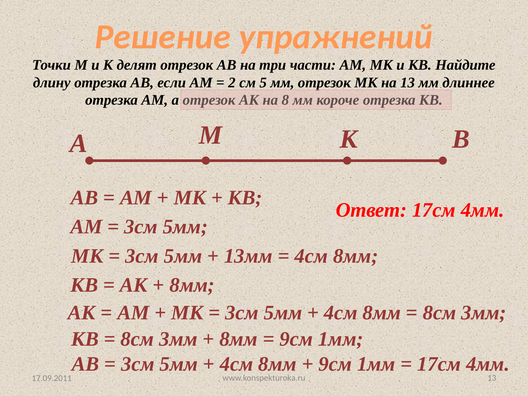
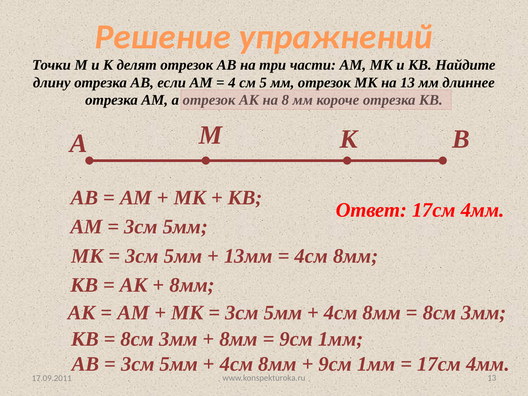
2: 2 -> 4
